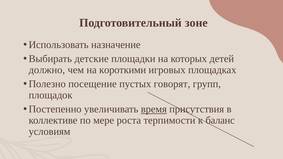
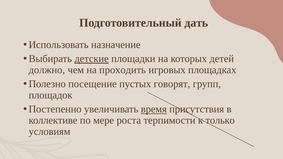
зоне: зоне -> дать
детские underline: none -> present
короткими: короткими -> проходить
баланс: баланс -> только
